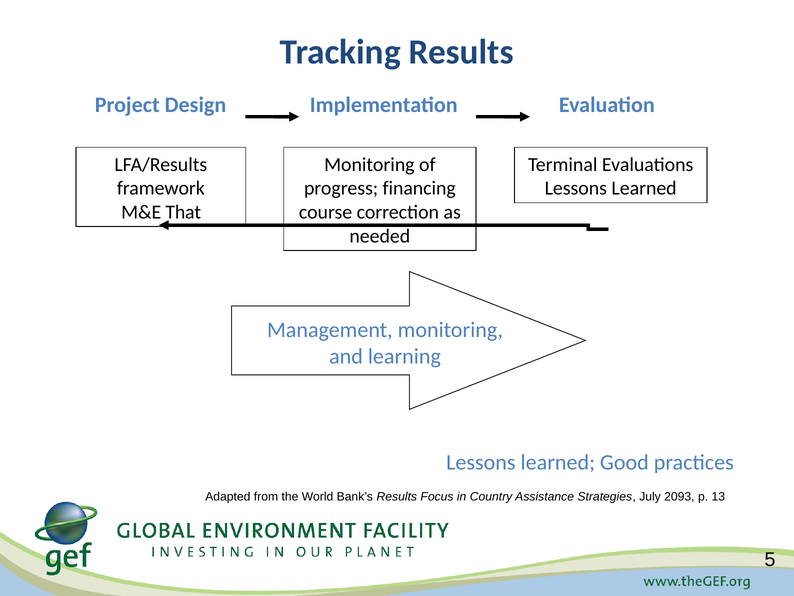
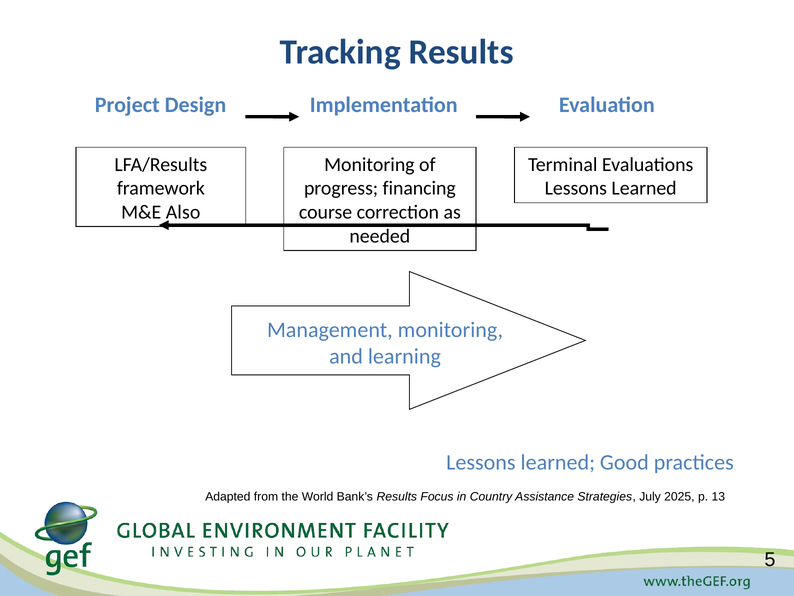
That: That -> Also
2093: 2093 -> 2025
